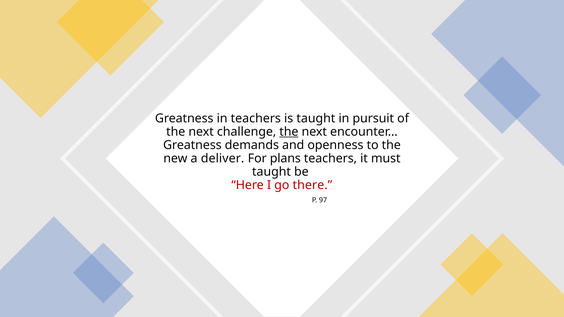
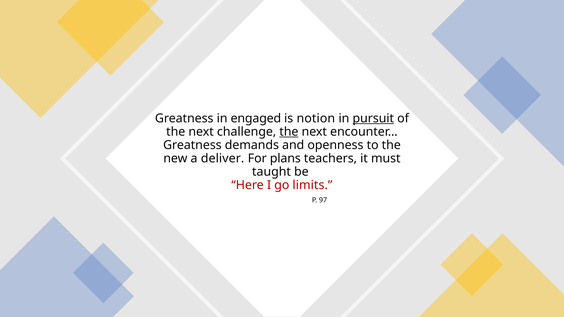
in teachers: teachers -> engaged
is taught: taught -> notion
pursuit underline: none -> present
there: there -> limits
